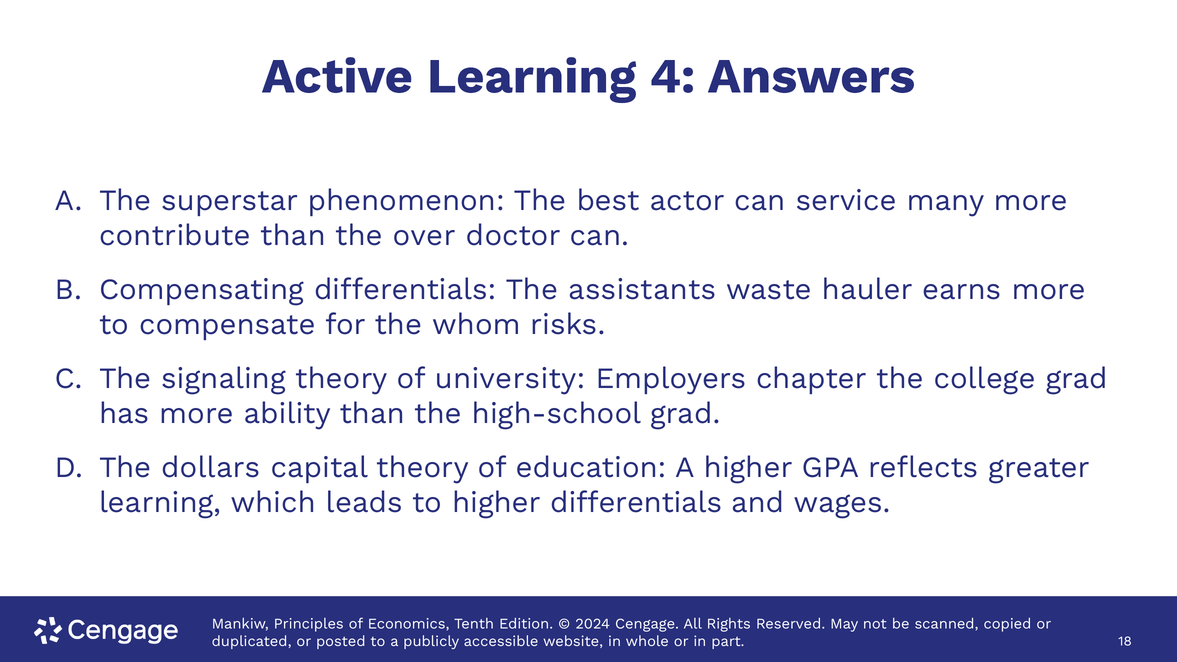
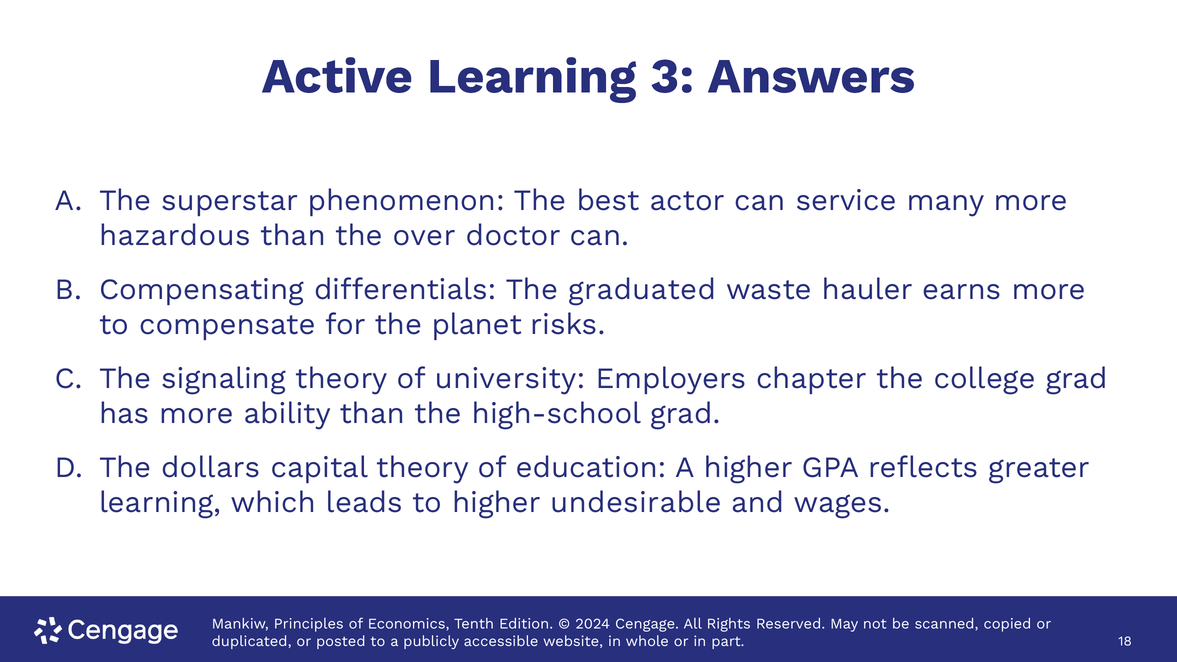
4: 4 -> 3
contribute: contribute -> hazardous
assistants: assistants -> graduated
whom: whom -> planet
higher differentials: differentials -> undesirable
